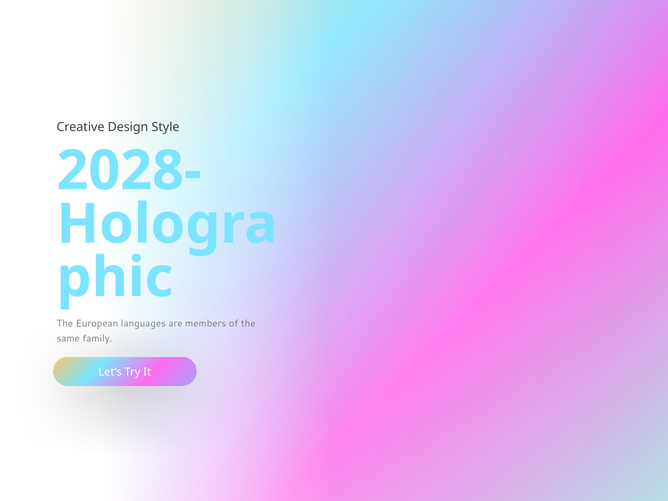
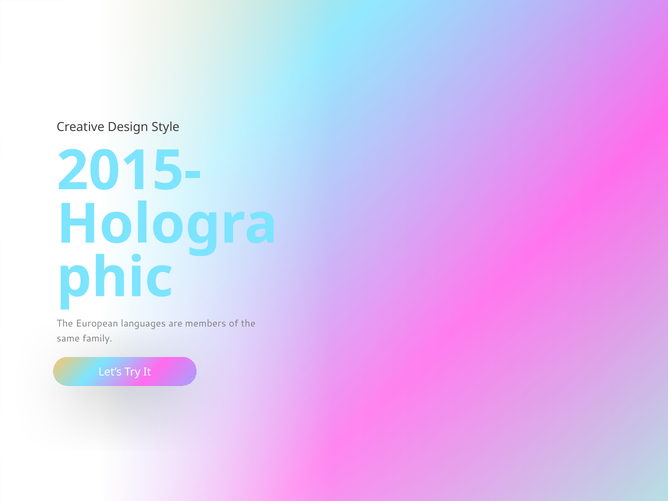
2028-: 2028- -> 2015-
